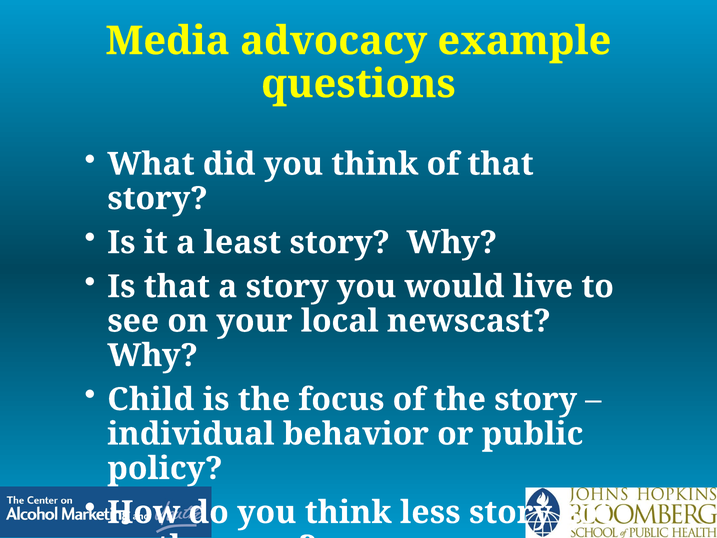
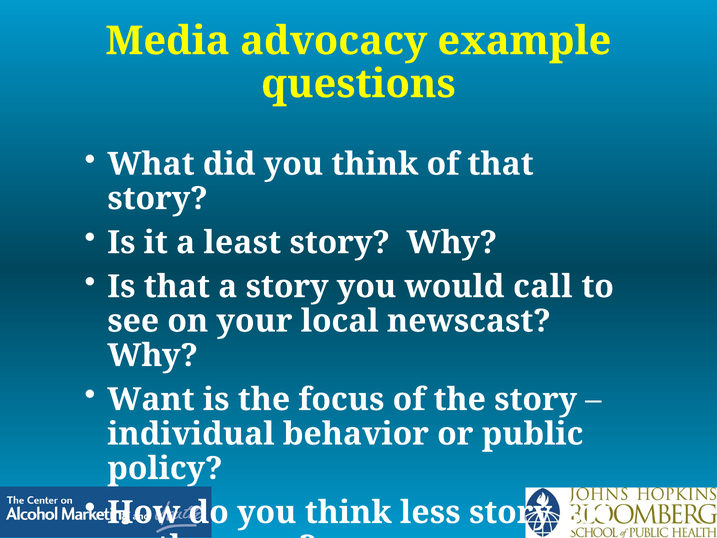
live: live -> call
Child: Child -> Want
